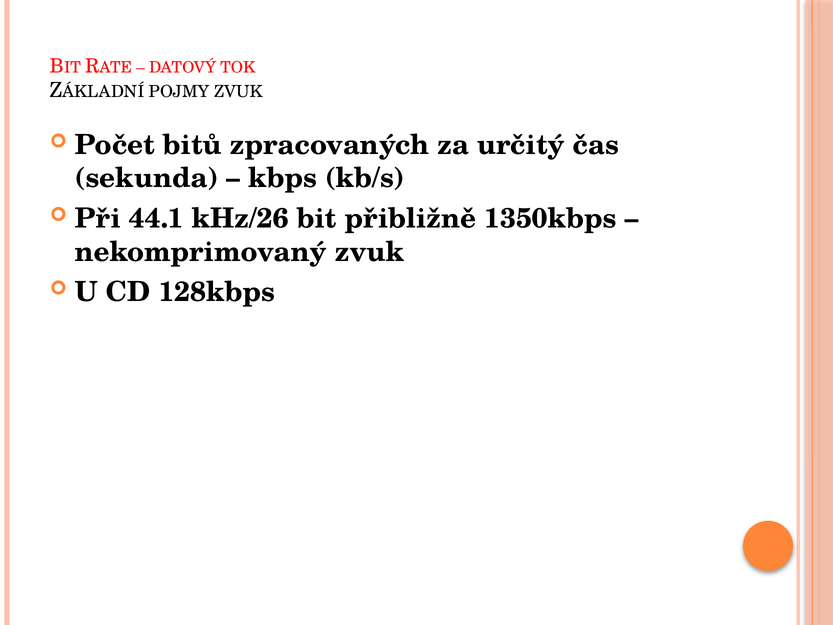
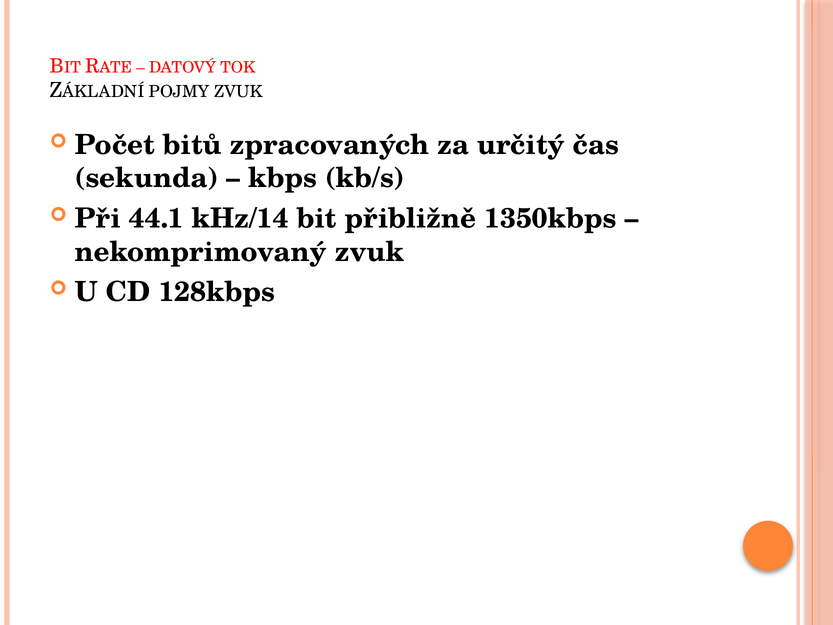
kHz/26: kHz/26 -> kHz/14
